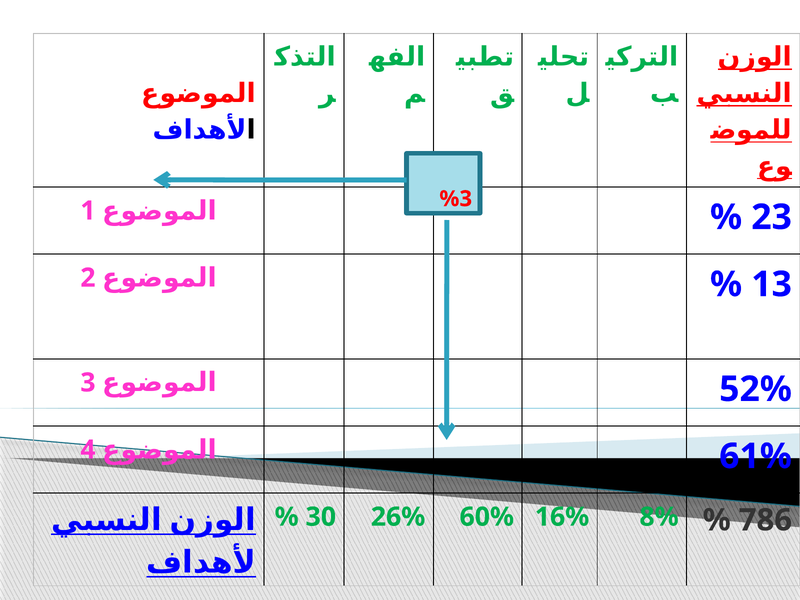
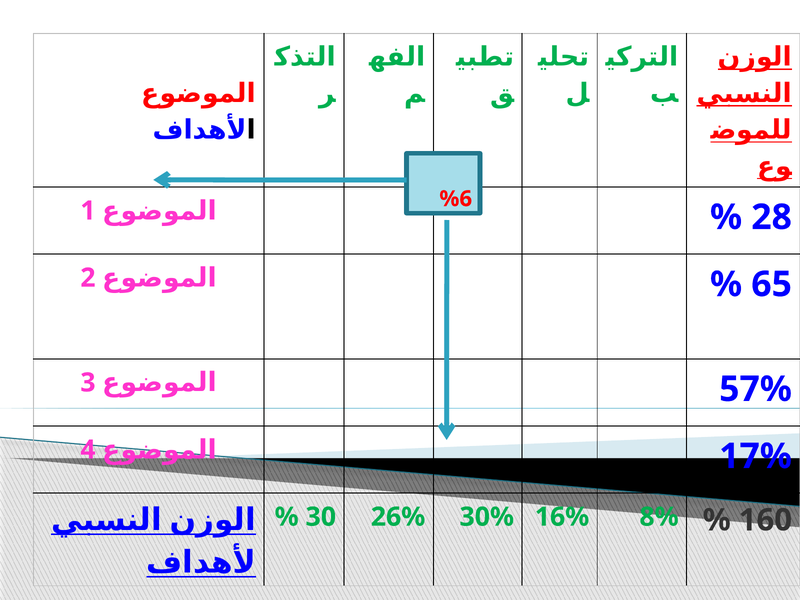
%3: %3 -> %6
23: 23 -> 28
13: 13 -> 65
52%: 52% -> 57%
61%: 61% -> 17%
60%: 60% -> 30%
786: 786 -> 160
